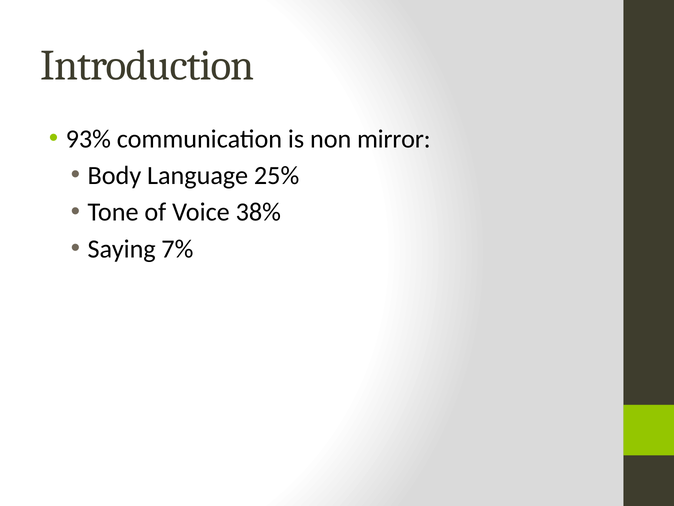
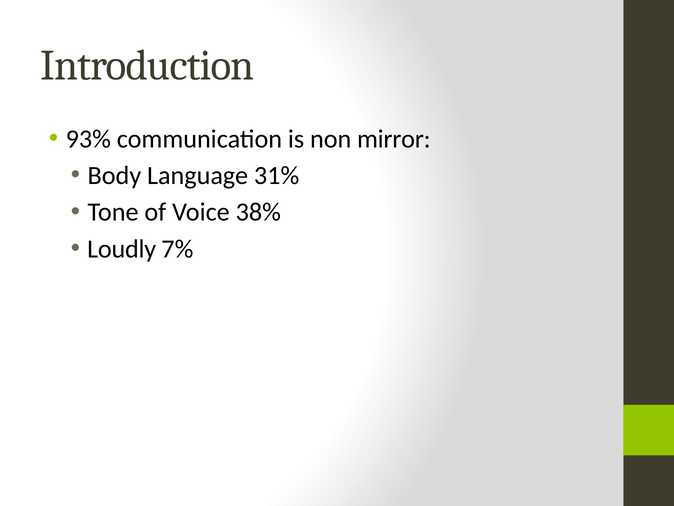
25%: 25% -> 31%
Saying: Saying -> Loudly
